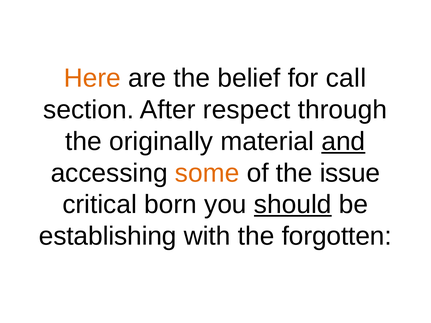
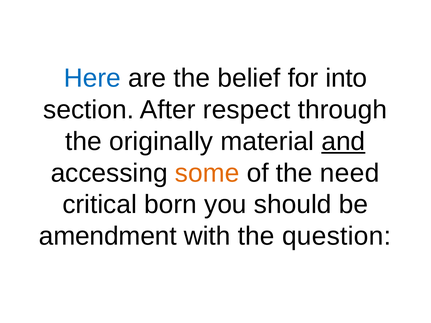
Here colour: orange -> blue
call: call -> into
issue: issue -> need
should underline: present -> none
establishing: establishing -> amendment
forgotten: forgotten -> question
